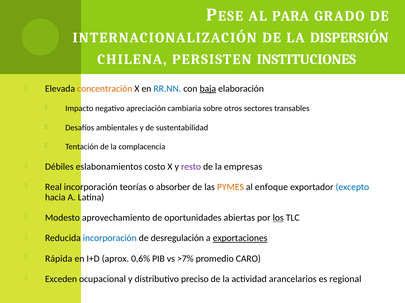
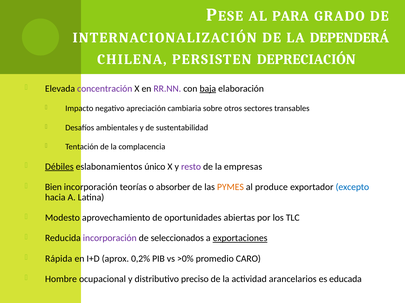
DISPERSIÓN: DISPERSIÓN -> DEPENDERÁ
INSTITUCIONES: INSTITUCIONES -> DEPRECIACIÓN
concentración colour: orange -> purple
RR.NN colour: blue -> purple
Débiles underline: none -> present
costo: costo -> único
Real: Real -> Bien
enfoque: enfoque -> produce
los underline: present -> none
incorporación at (110, 239) colour: blue -> purple
desregulación: desregulación -> seleccionados
0,6%: 0,6% -> 0,2%
>7%: >7% -> >0%
Exceden: Exceden -> Hombre
regional: regional -> educada
